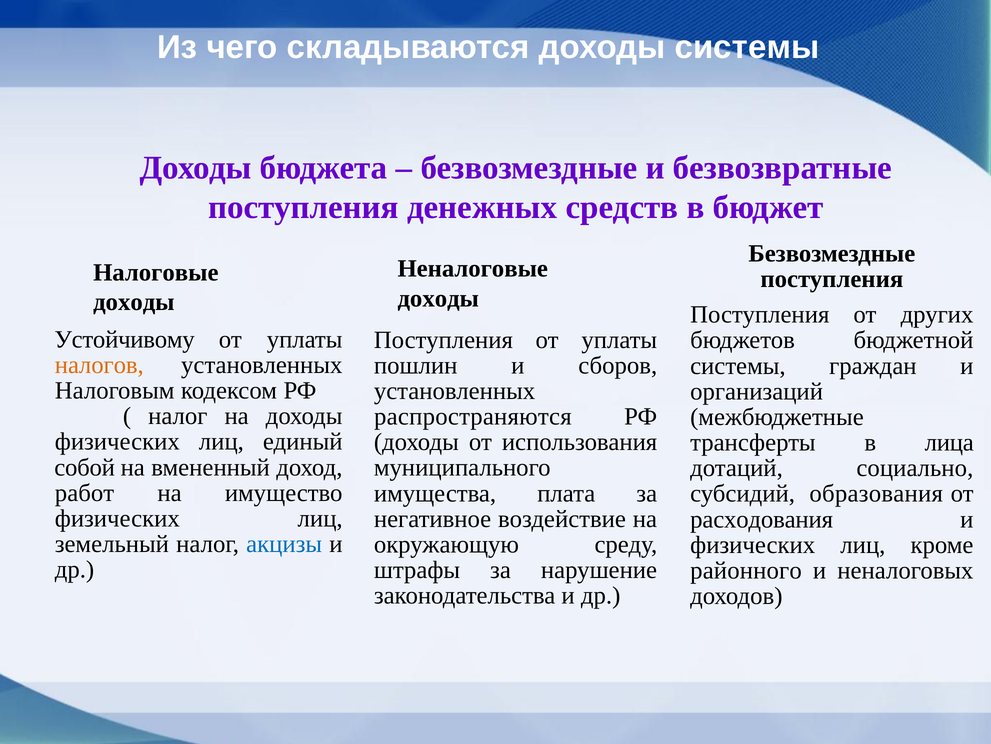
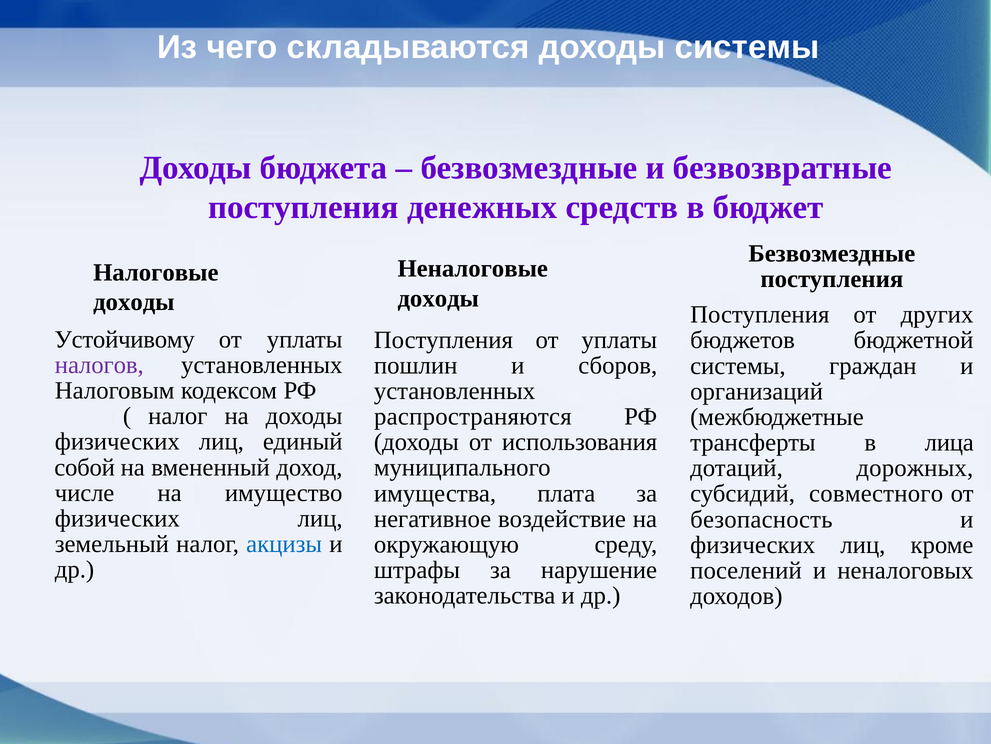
налогов colour: orange -> purple
социально: социально -> дорожных
работ: работ -> числе
образования: образования -> совместного
расходования: расходования -> безопасность
районного: районного -> поселений
